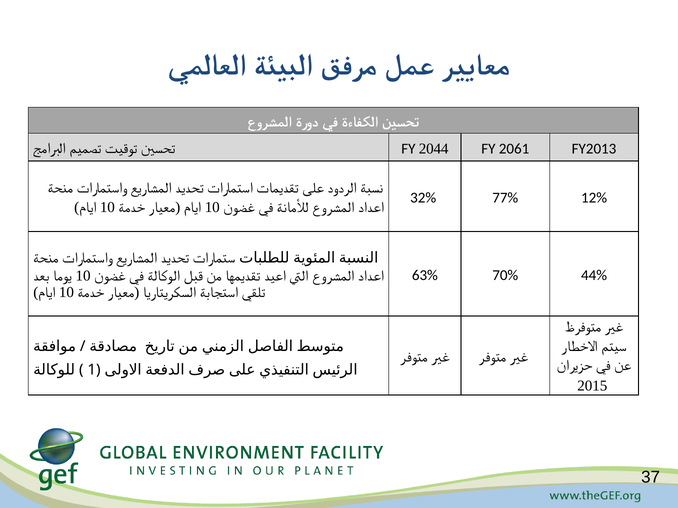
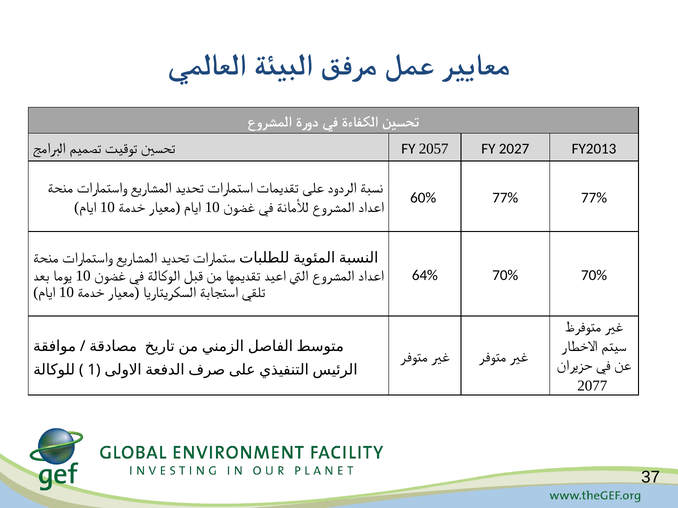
2044: 2044 -> 2057
2061: 2061 -> 2027
32%: 32% -> 60%
77% 12%: 12% -> 77%
63%: 63% -> 64%
70% 44%: 44% -> 70%
2015: 2015 -> 2077
